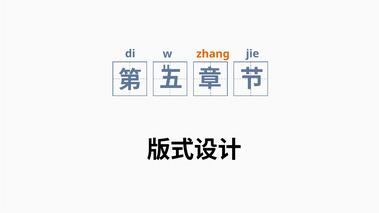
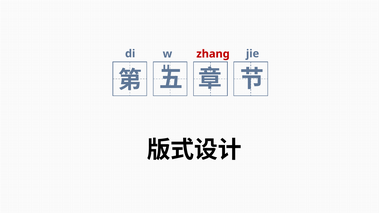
zhang colour: orange -> red
